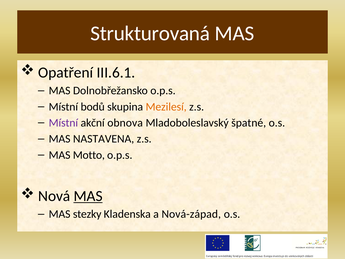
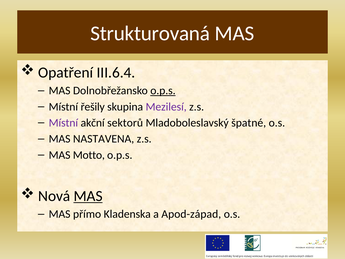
III.6.1: III.6.1 -> III.6.4
o.p.s at (163, 91) underline: none -> present
bodů: bodů -> řešily
Mezilesí colour: orange -> purple
obnova: obnova -> sektorů
stezky: stezky -> přímo
Nová-západ: Nová-západ -> Apod-západ
